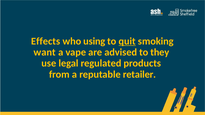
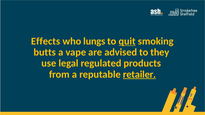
using: using -> lungs
want: want -> butts
retailer underline: none -> present
